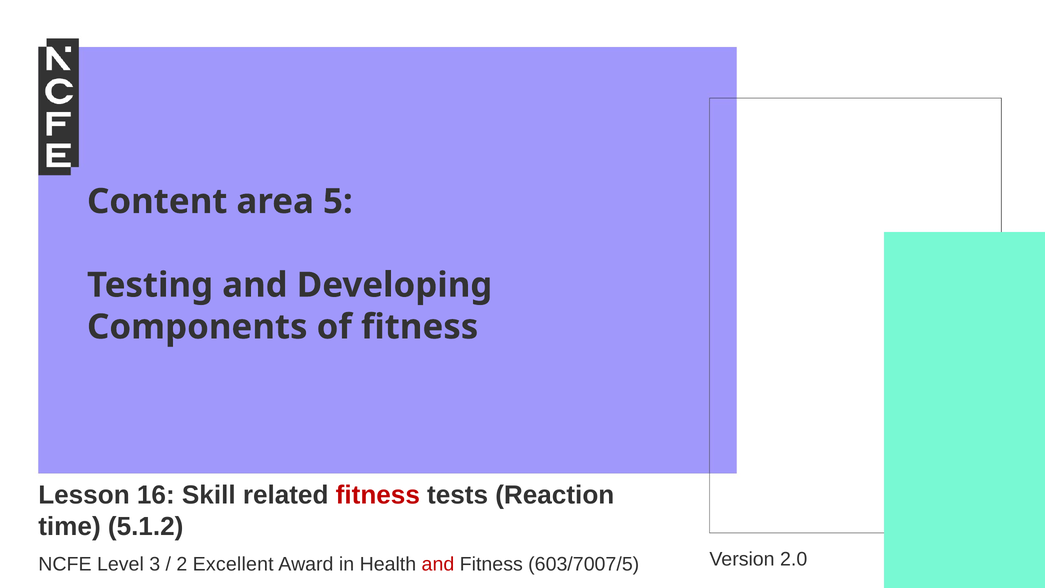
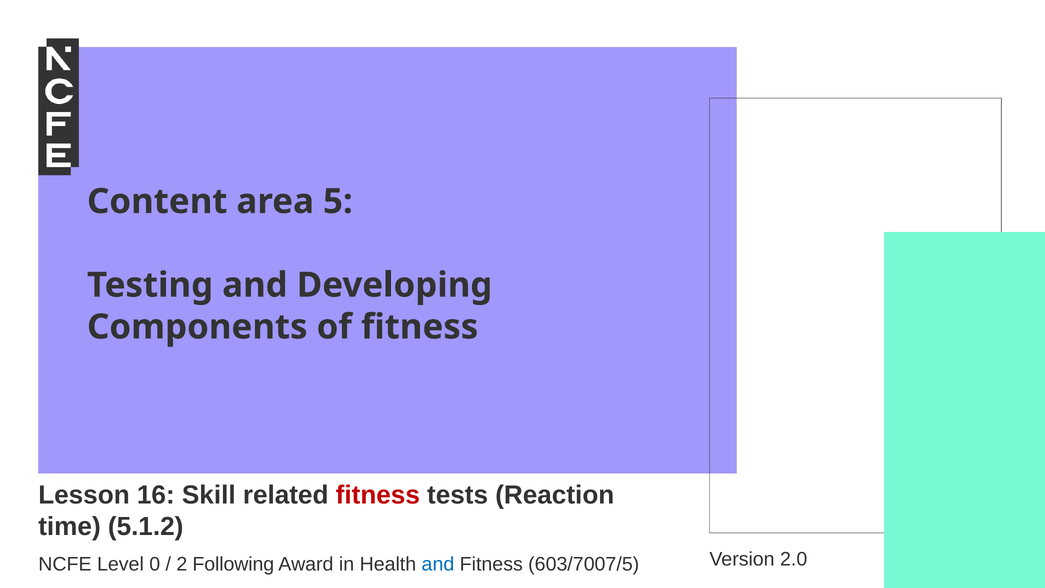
3: 3 -> 0
Excellent: Excellent -> Following
and at (438, 564) colour: red -> blue
